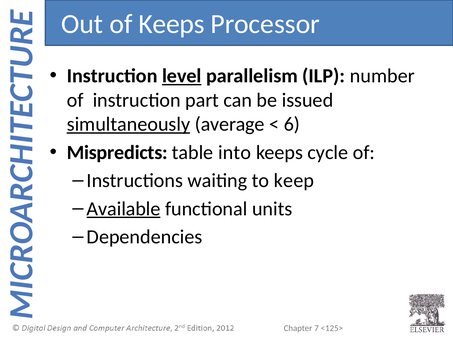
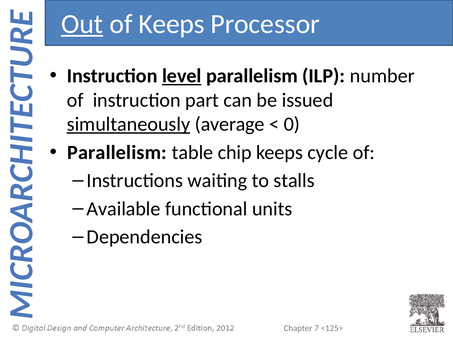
Out underline: none -> present
6: 6 -> 0
Mispredicts at (117, 153): Mispredicts -> Parallelism
into: into -> chip
keep: keep -> stalls
Available underline: present -> none
